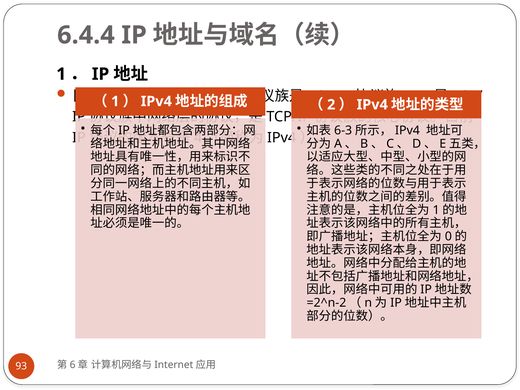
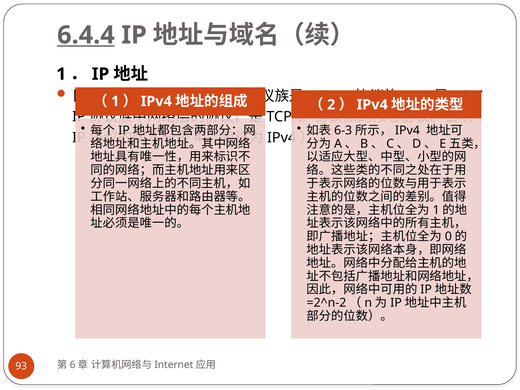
6.4.4 underline: none -> present
